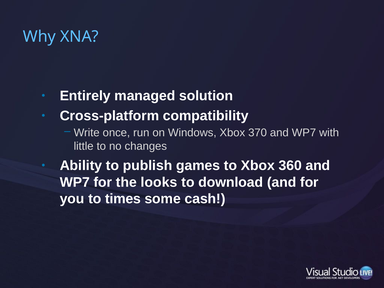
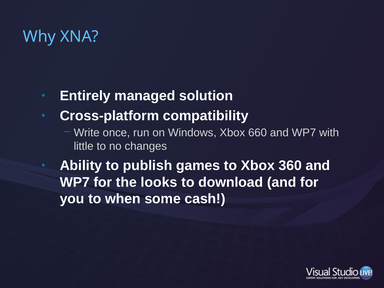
370: 370 -> 660
times: times -> when
